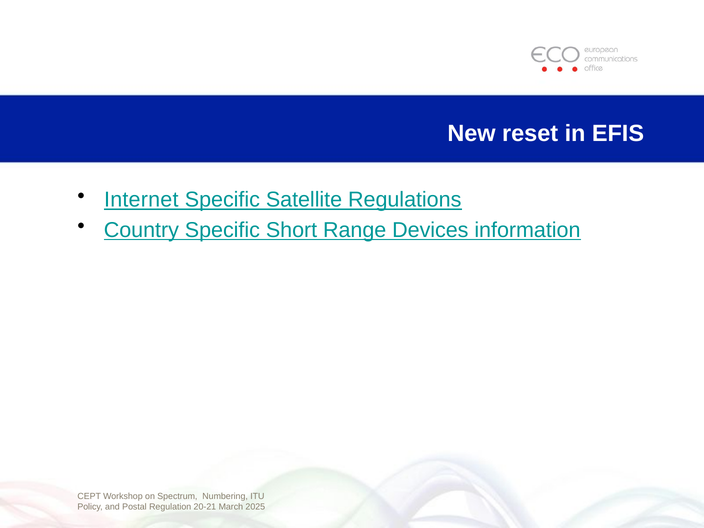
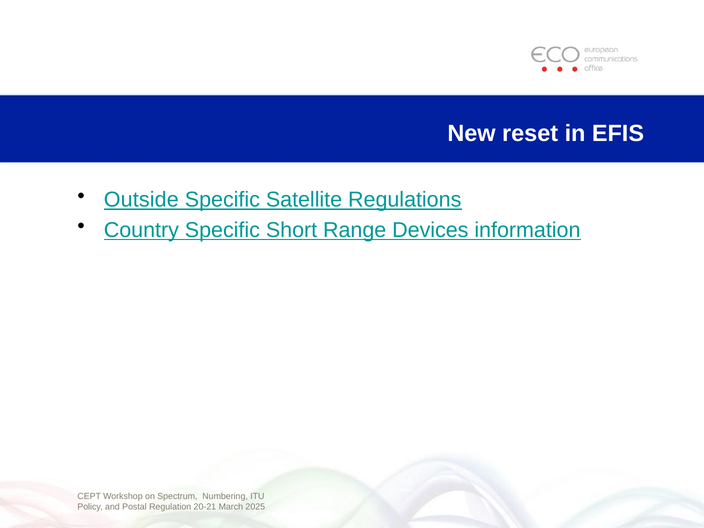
Internet: Internet -> Outside
